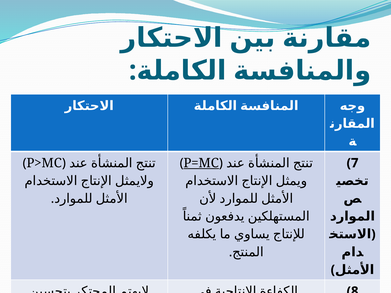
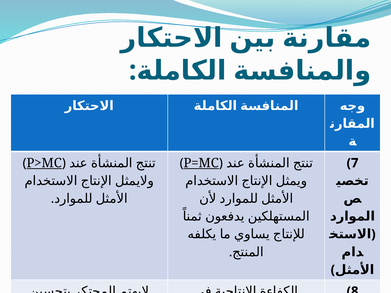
P>MC underline: none -> present
